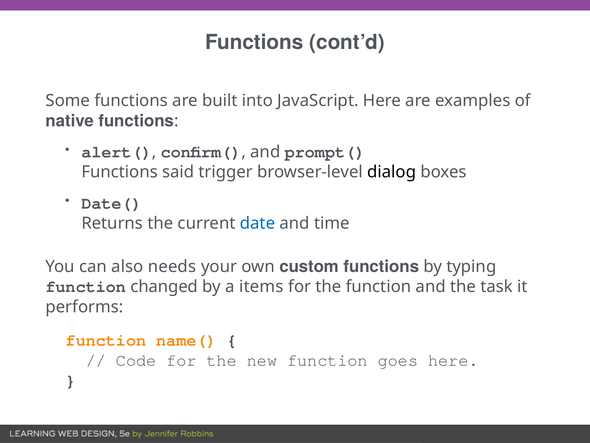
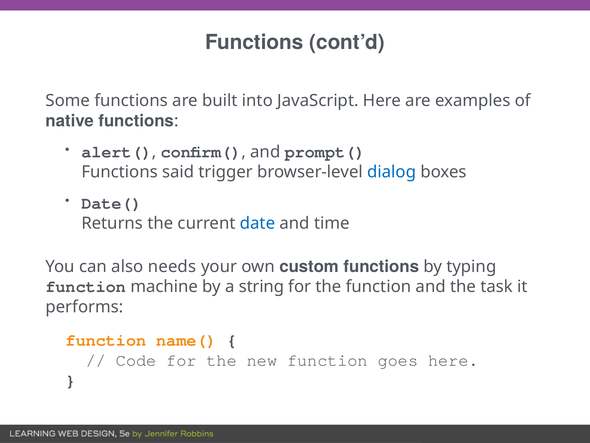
dialog colour: black -> blue
changed: changed -> machine
items: items -> string
